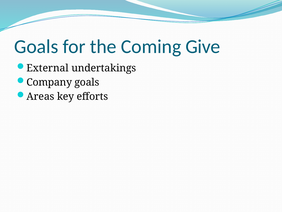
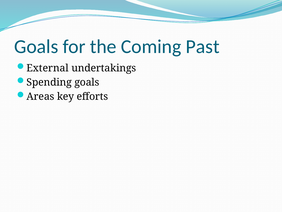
Give: Give -> Past
Company: Company -> Spending
